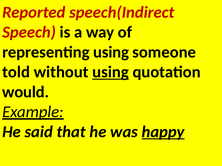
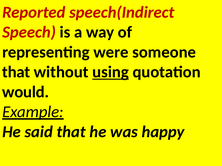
representing using: using -> were
told at (16, 72): told -> that
happy underline: present -> none
